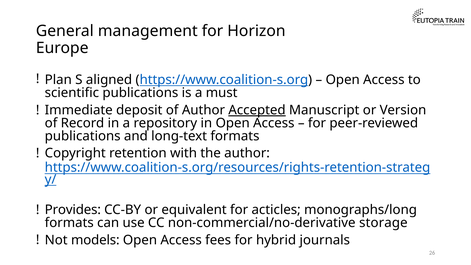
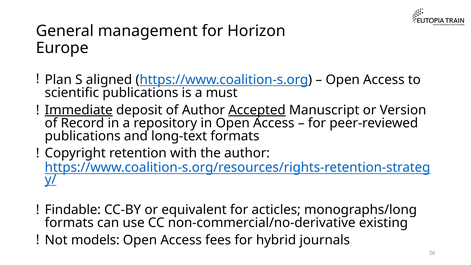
Immediate underline: none -> present
Provides: Provides -> Findable
storage: storage -> existing
